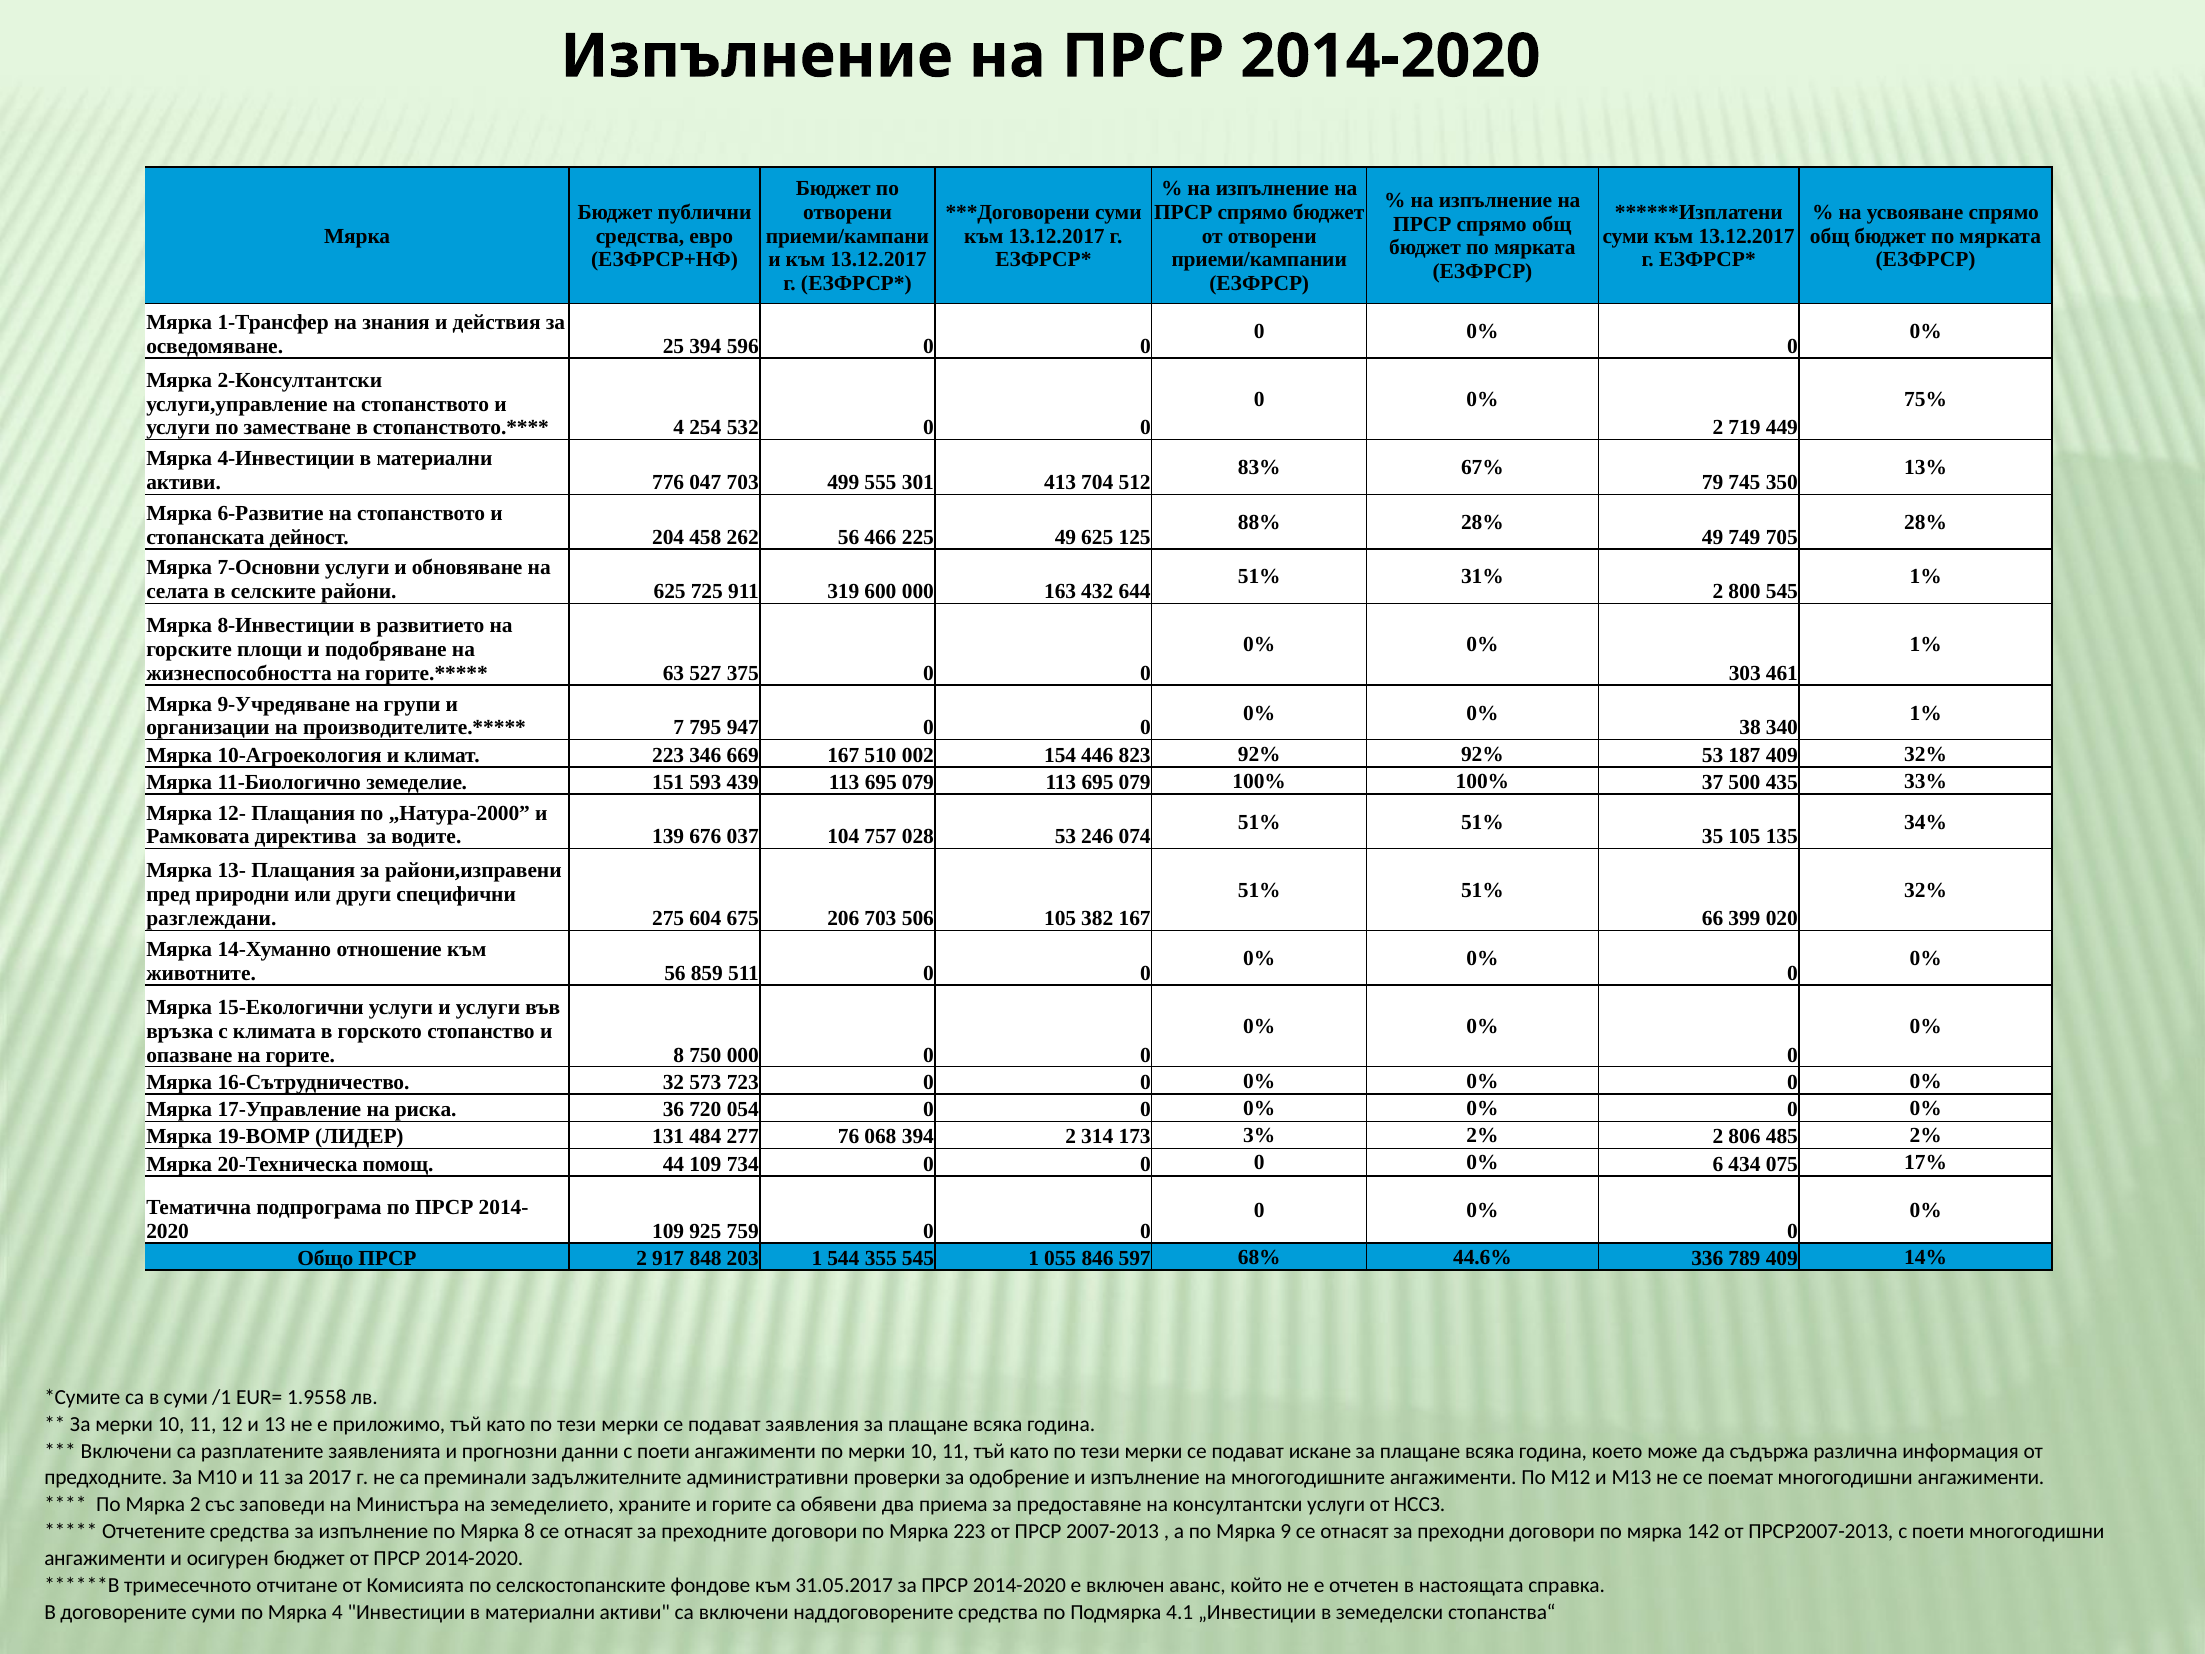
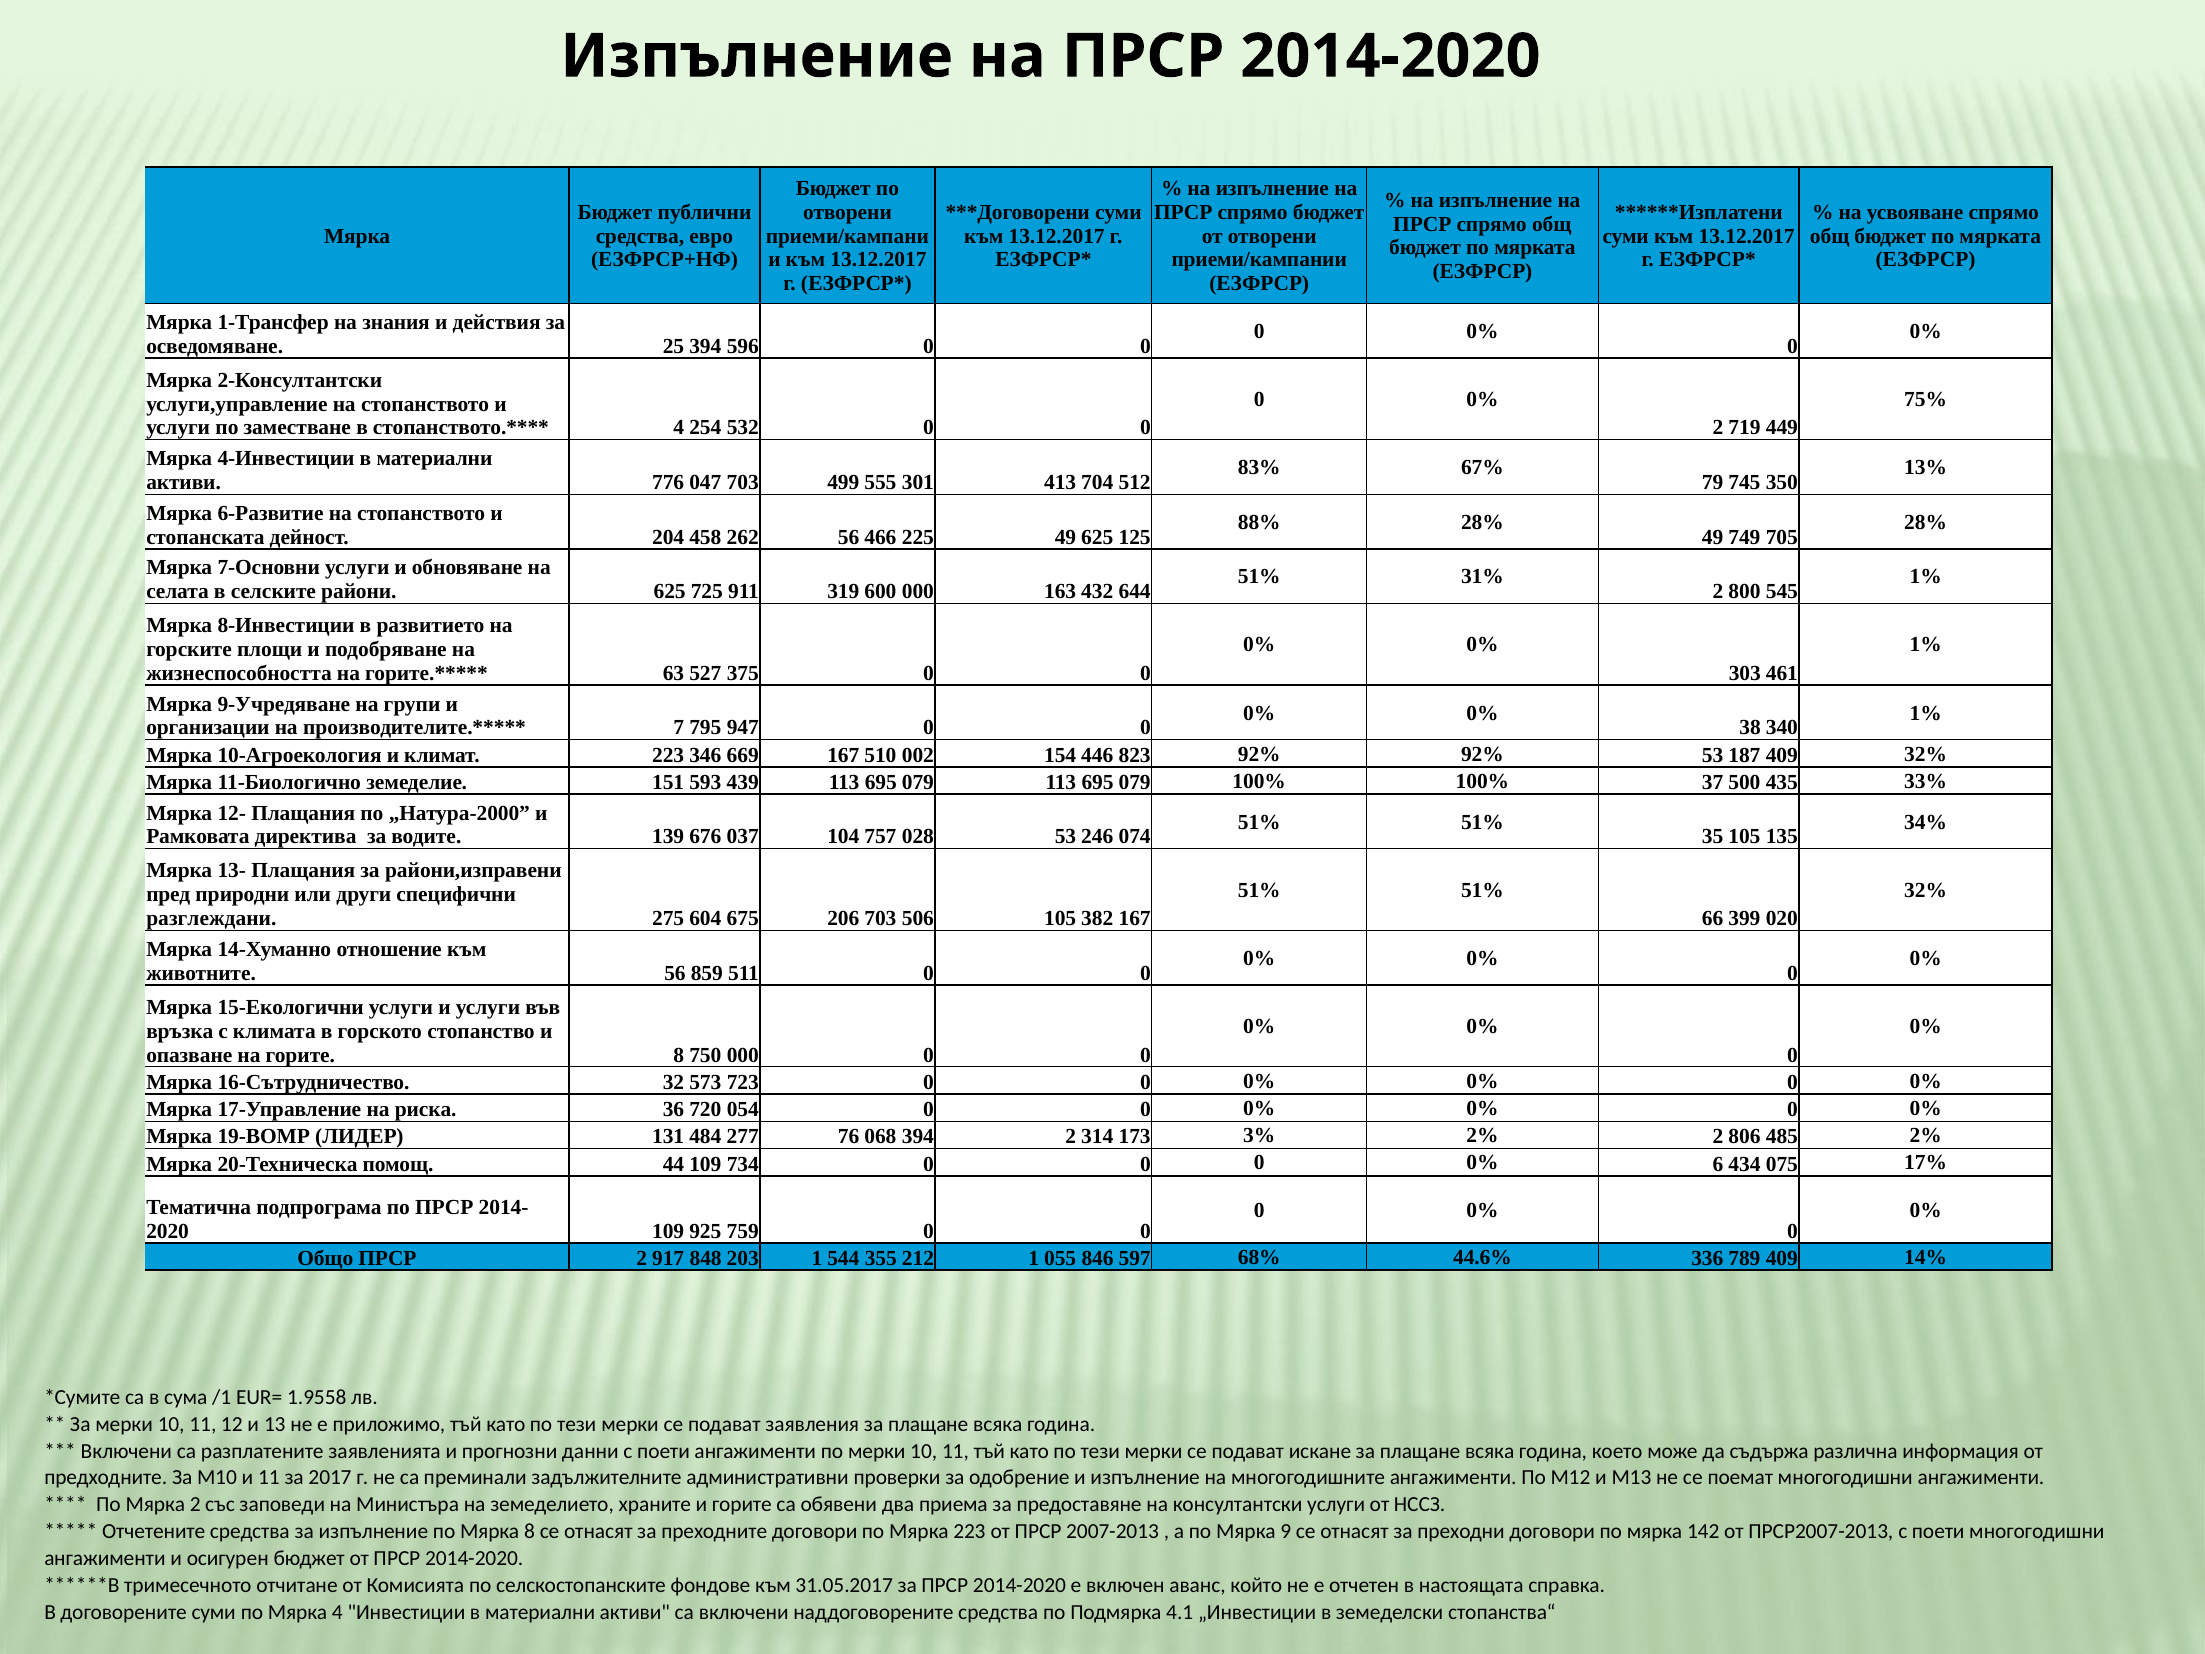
355 545: 545 -> 212
в суми: суми -> сума
